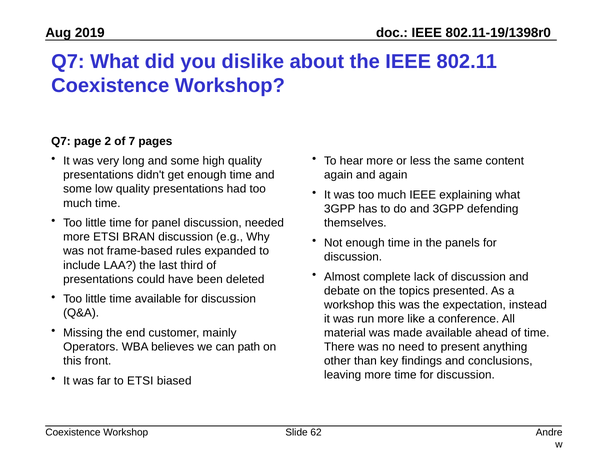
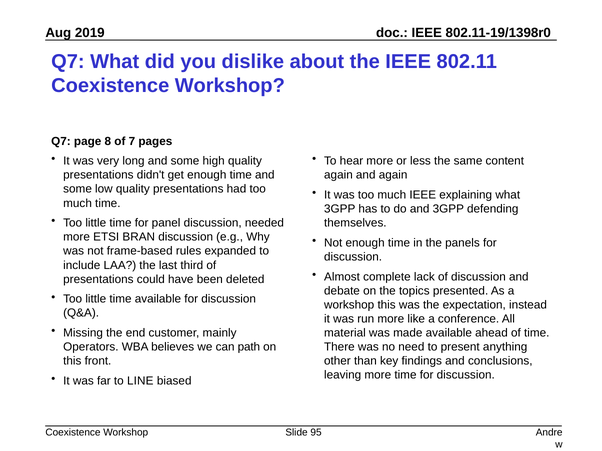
2: 2 -> 8
to ETSI: ETSI -> LINE
62: 62 -> 95
